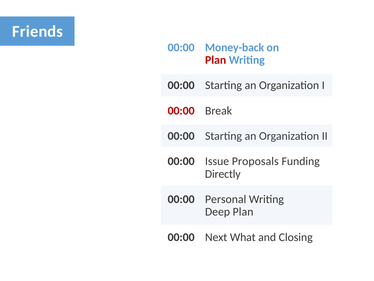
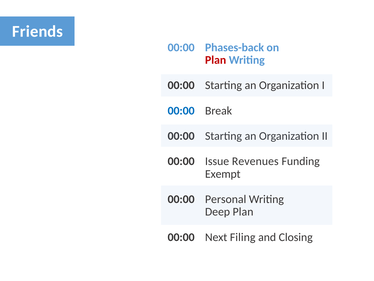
Money-back: Money-back -> Phases-back
00:00 at (181, 110) colour: red -> blue
Proposals: Proposals -> Revenues
Directly: Directly -> Exempt
What: What -> Filing
